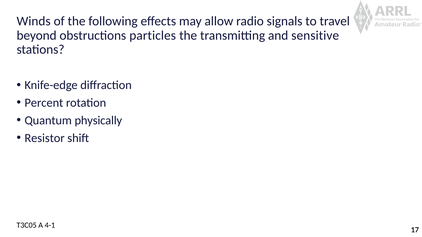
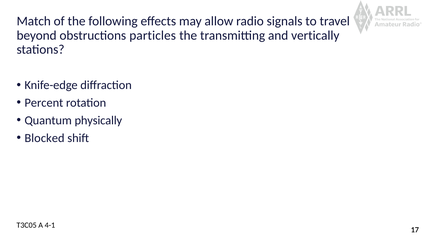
Winds: Winds -> Match
sensitive: sensitive -> vertically
Resistor: Resistor -> Blocked
